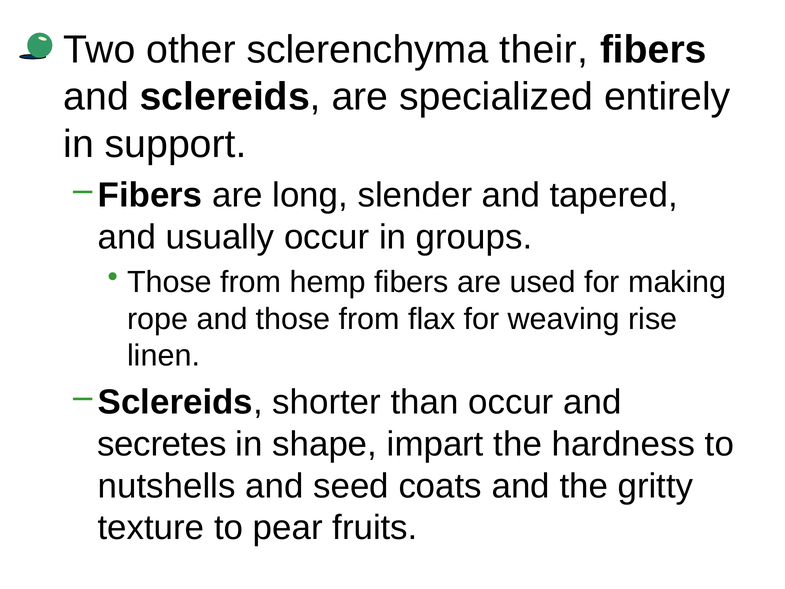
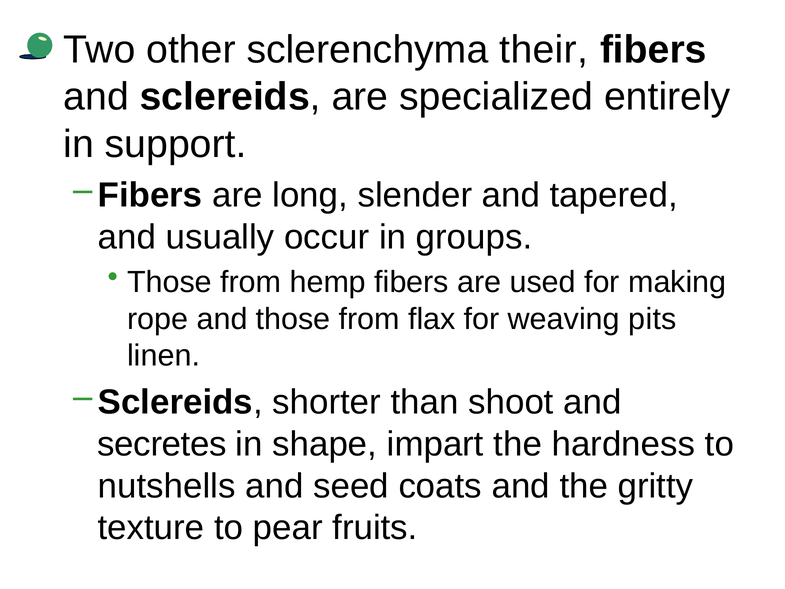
rise: rise -> pits
than occur: occur -> shoot
